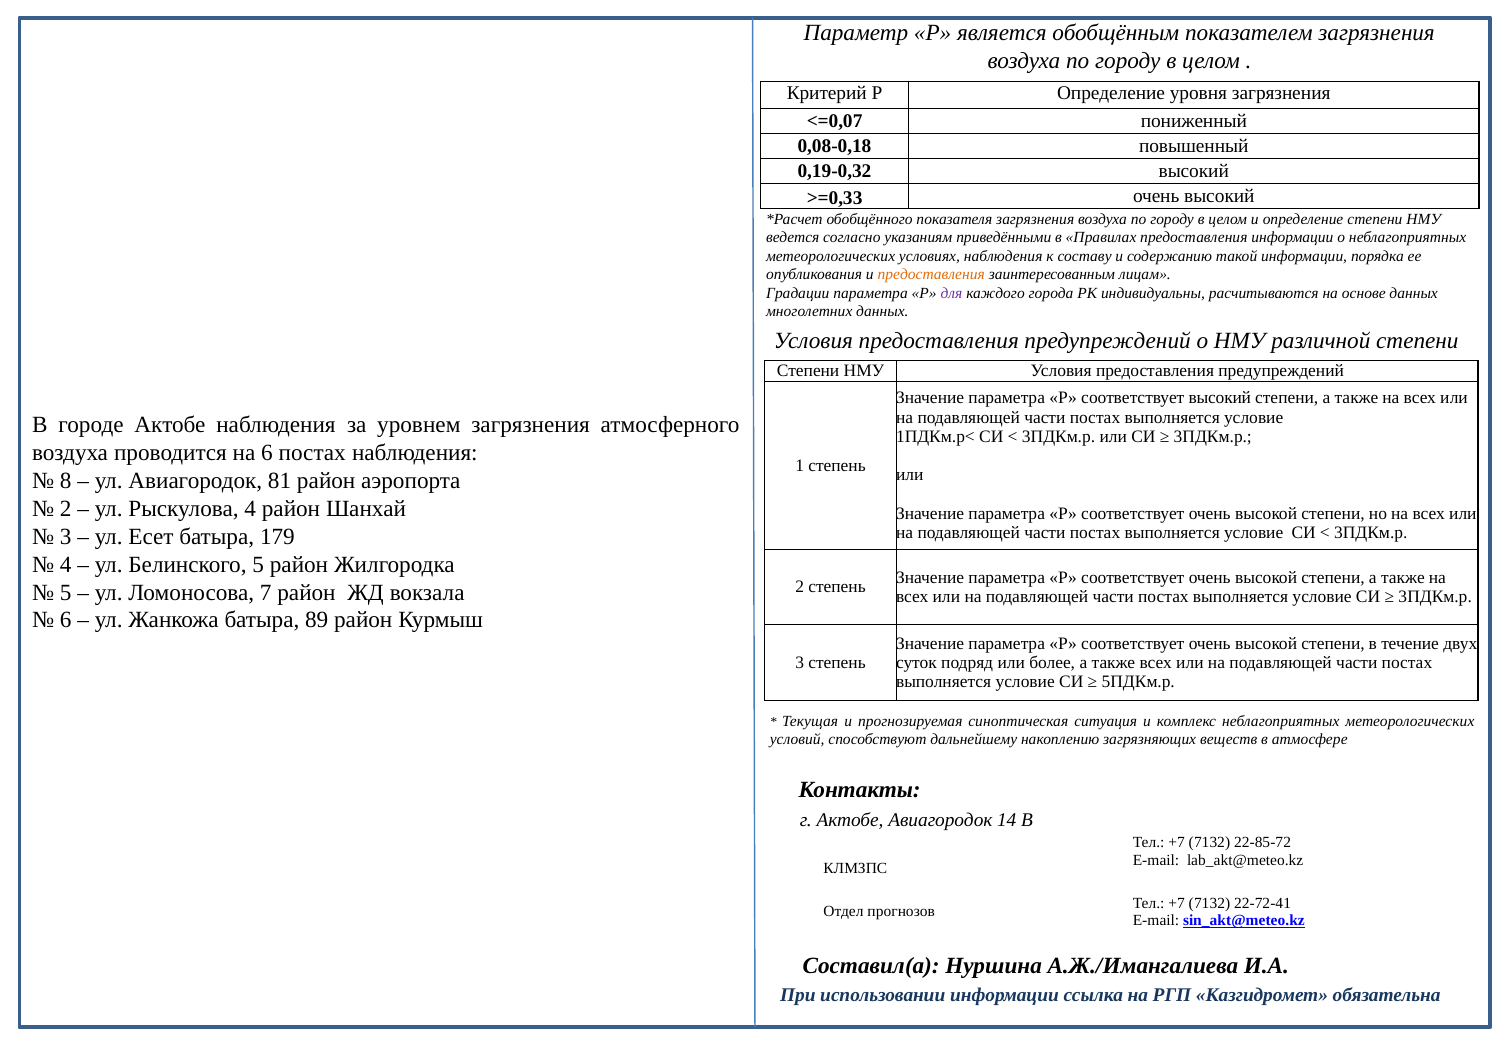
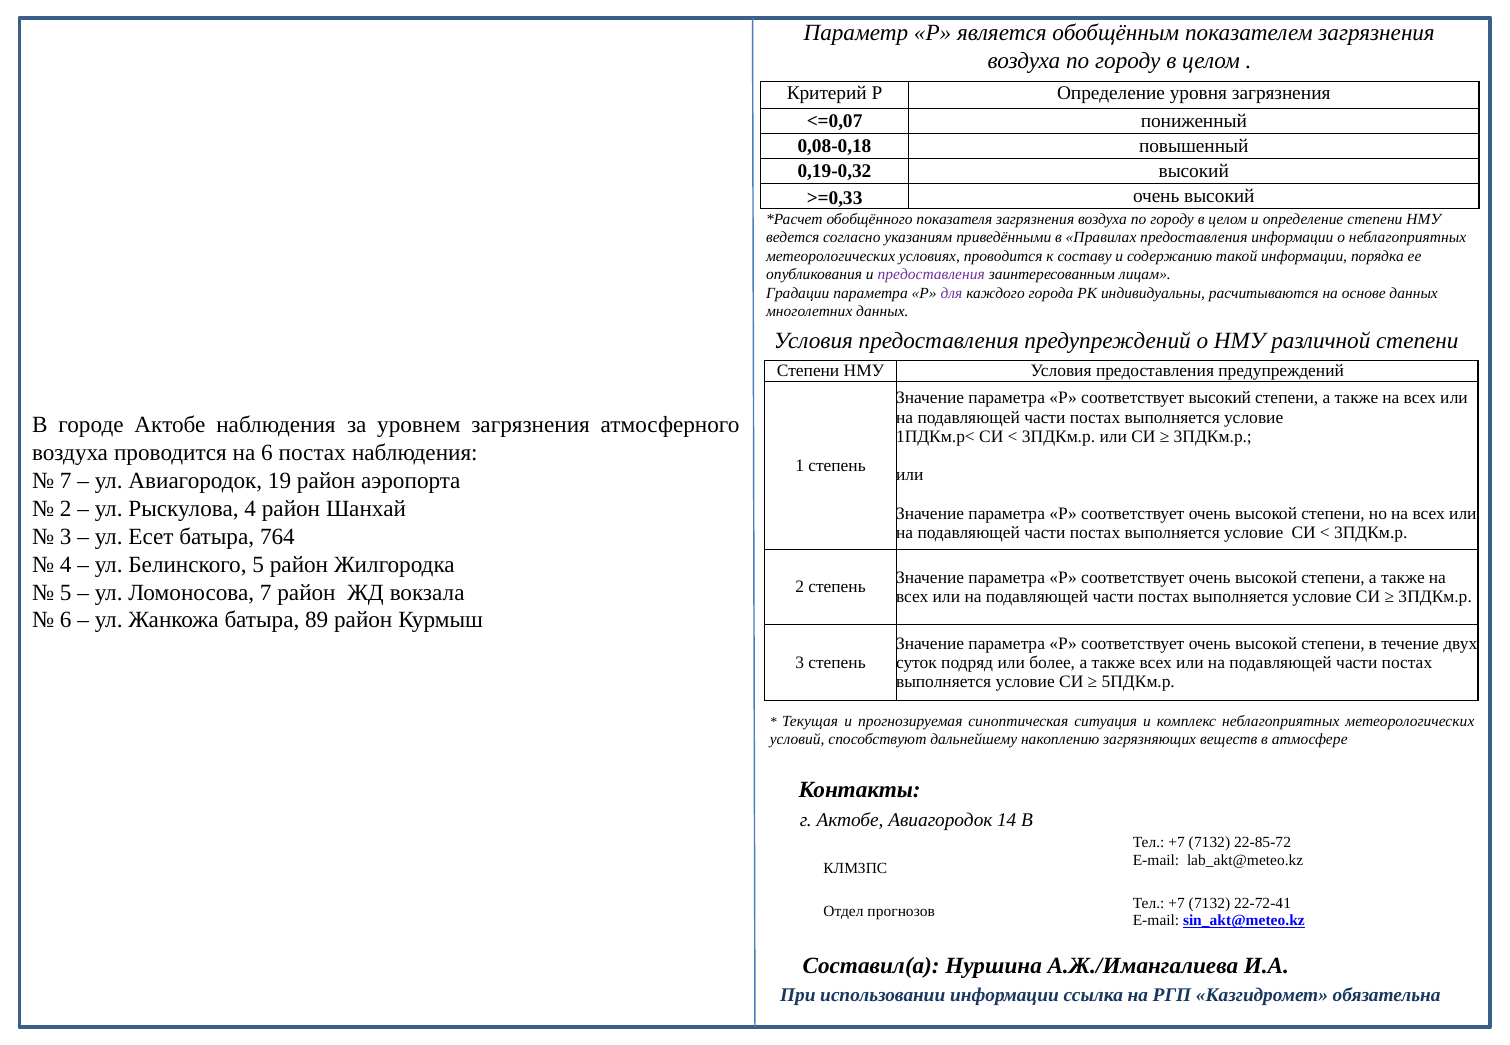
условиях наблюдения: наблюдения -> проводится
предоставления at (931, 275) colour: orange -> purple
8 at (66, 481): 8 -> 7
81: 81 -> 19
179: 179 -> 764
